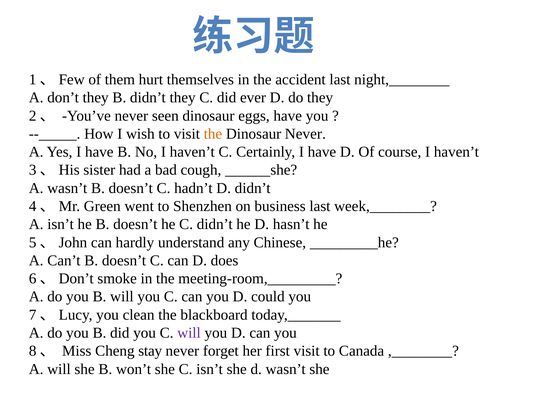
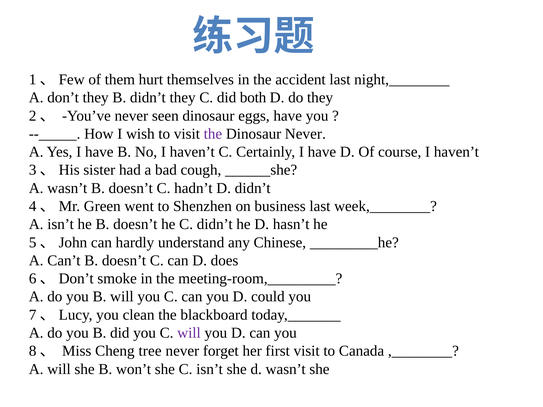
ever: ever -> both
the at (213, 134) colour: orange -> purple
stay: stay -> tree
